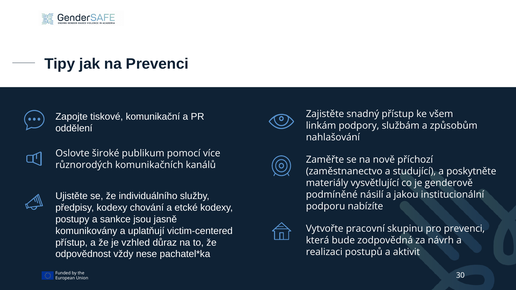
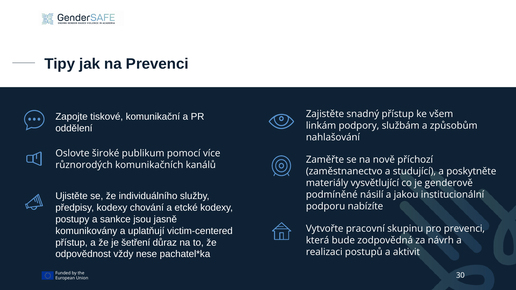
vzhled: vzhled -> šetření
